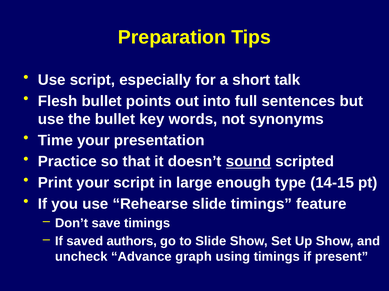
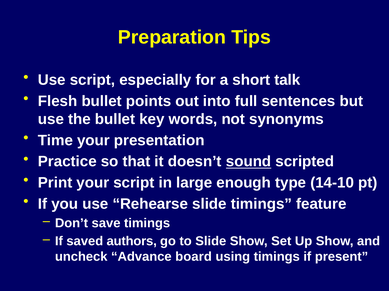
14-15: 14-15 -> 14-10
graph: graph -> board
